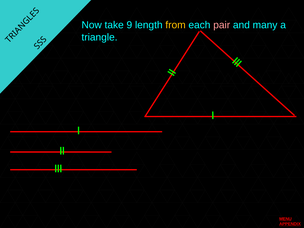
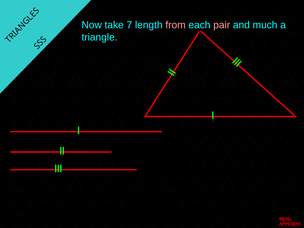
9: 9 -> 7
from colour: yellow -> pink
many: many -> much
